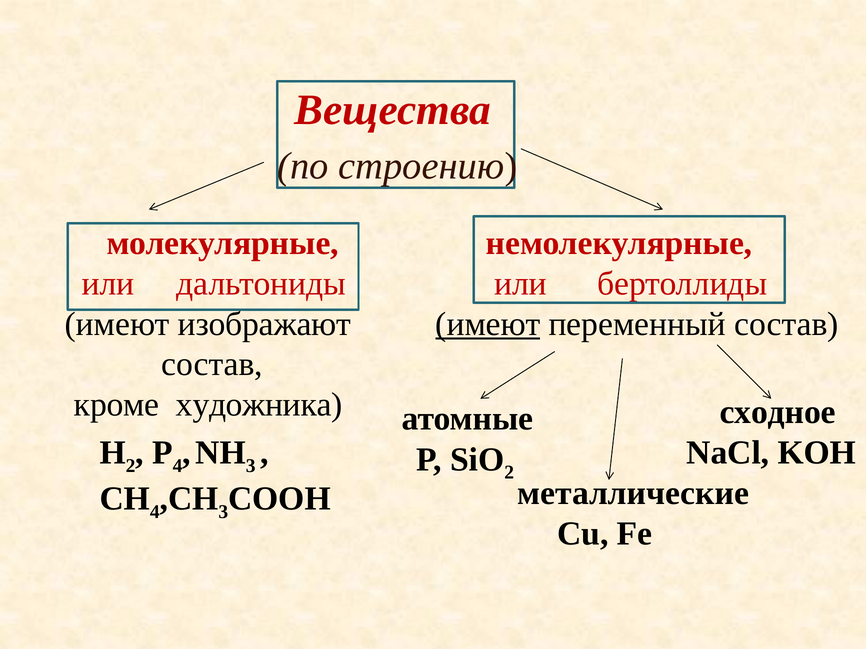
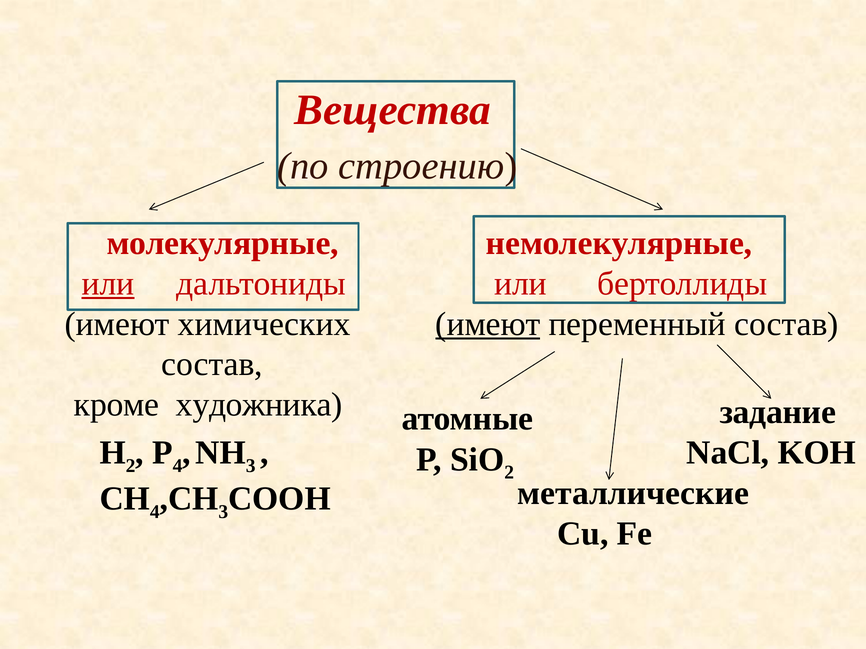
или at (108, 284) underline: none -> present
изображают: изображают -> химических
сходное: сходное -> задание
